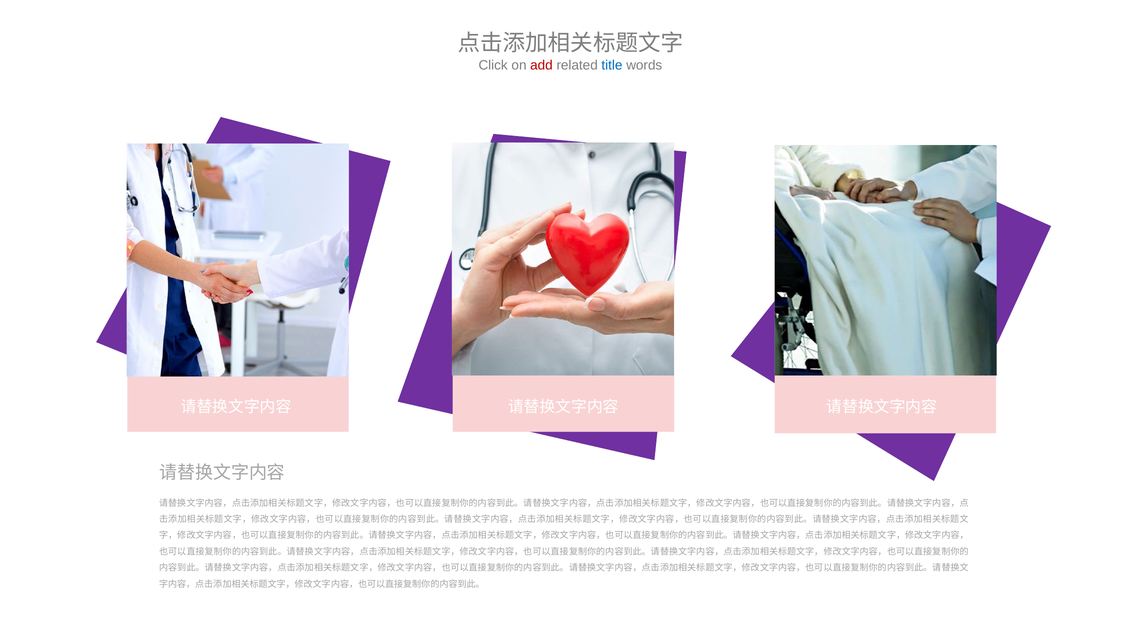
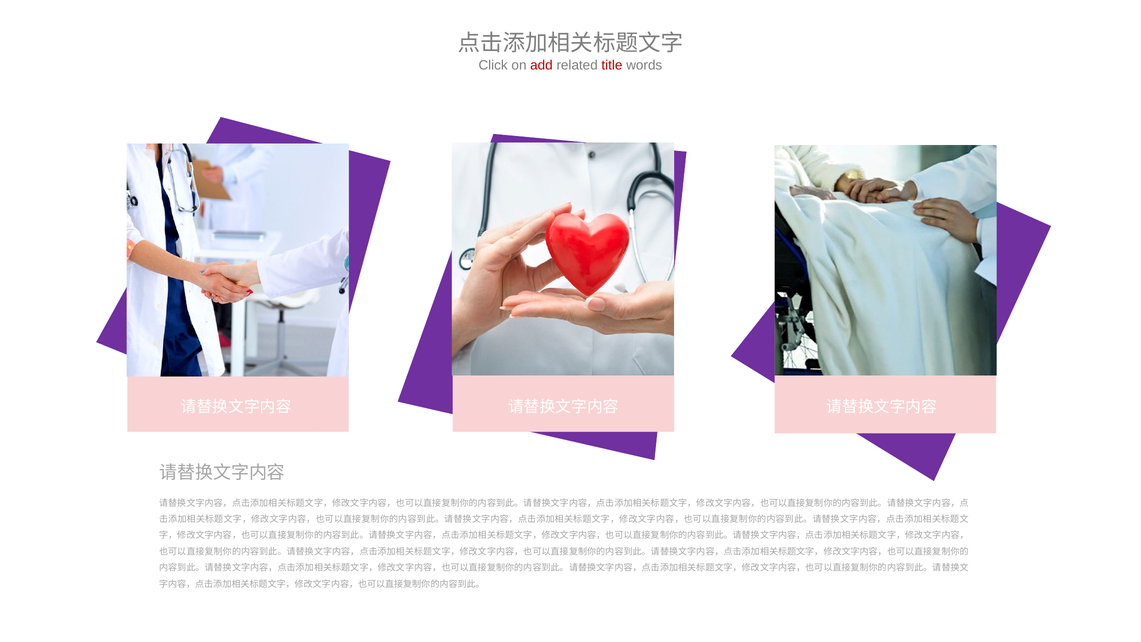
title colour: blue -> red
